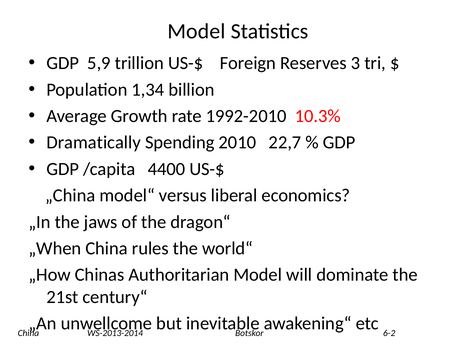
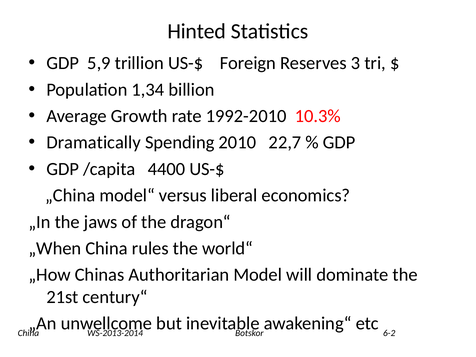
Model at (197, 31): Model -> Hinted
